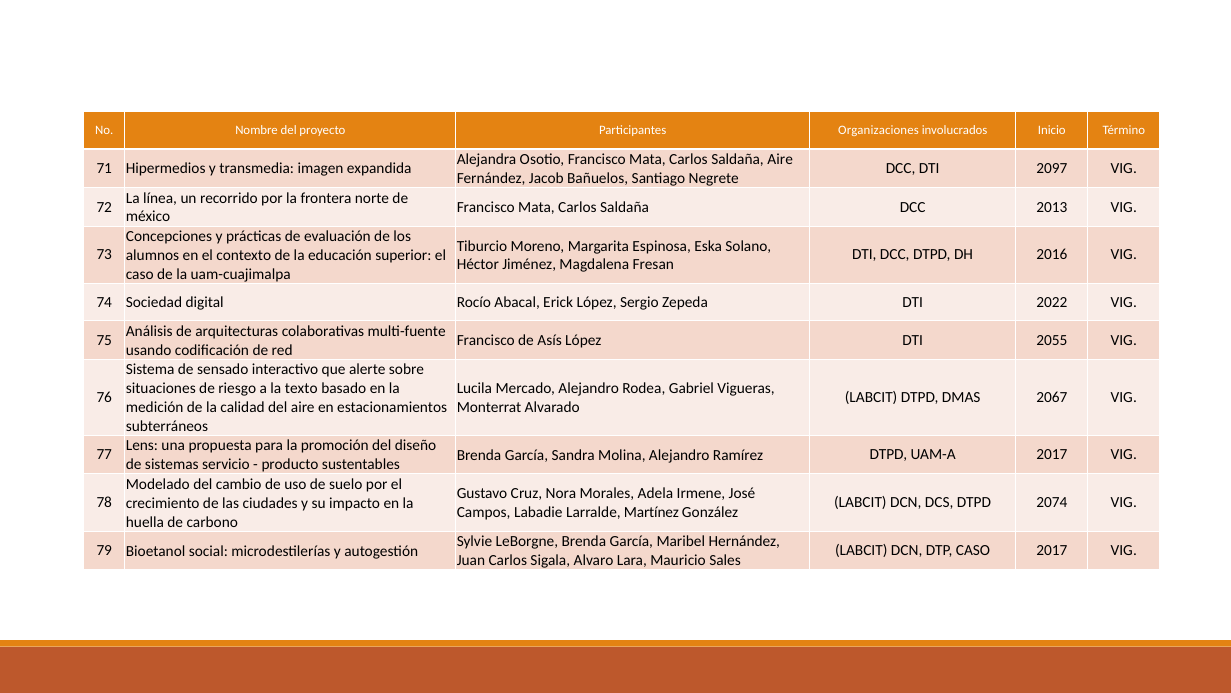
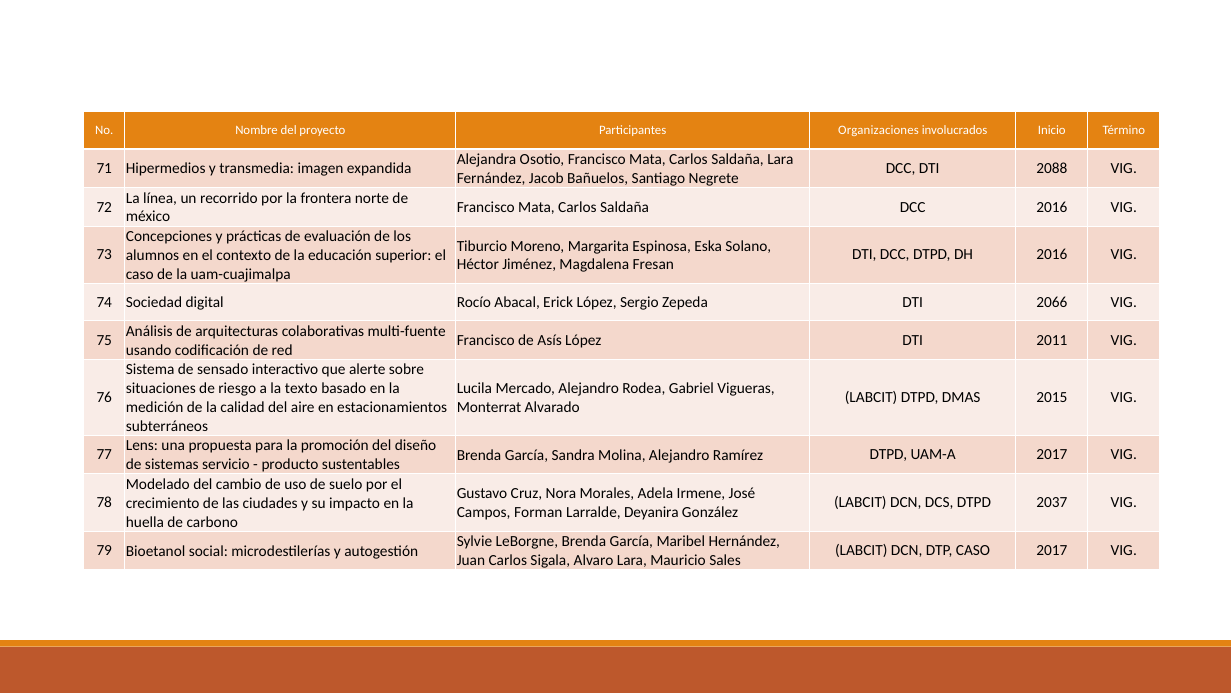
Saldaña Aire: Aire -> Lara
2097: 2097 -> 2088
DCC 2013: 2013 -> 2016
2022: 2022 -> 2066
2055: 2055 -> 2011
2067: 2067 -> 2015
2074: 2074 -> 2037
Labadie: Labadie -> Forman
Martínez: Martínez -> Deyanira
